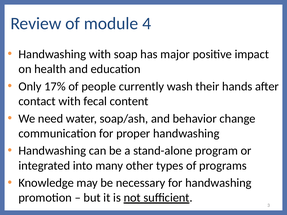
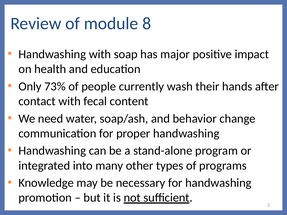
4: 4 -> 8
17%: 17% -> 73%
